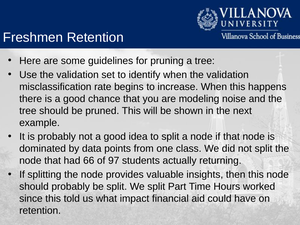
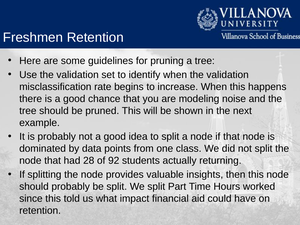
66: 66 -> 28
97: 97 -> 92
